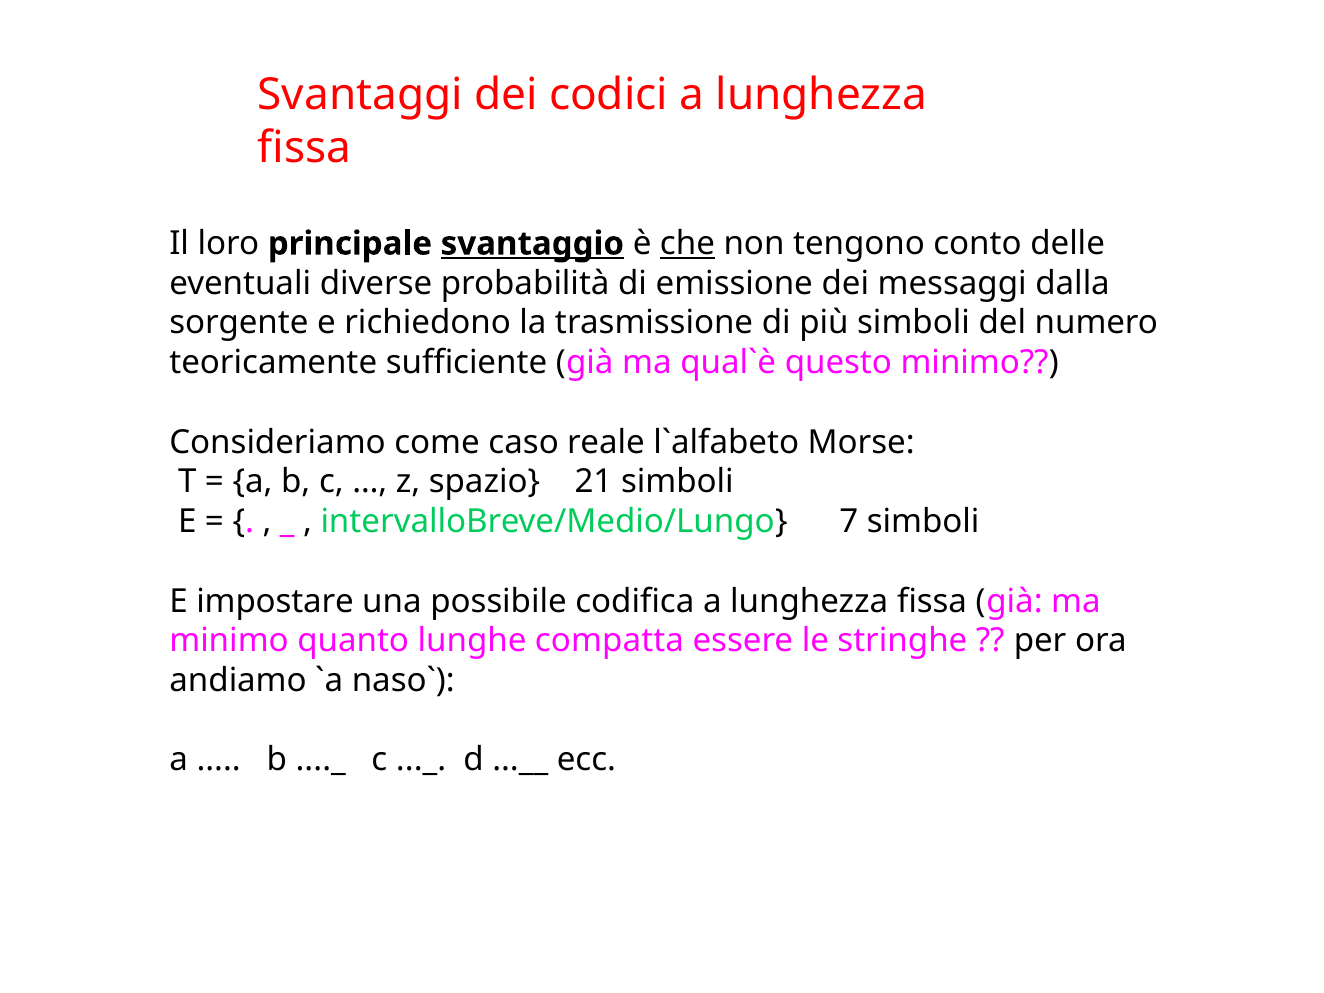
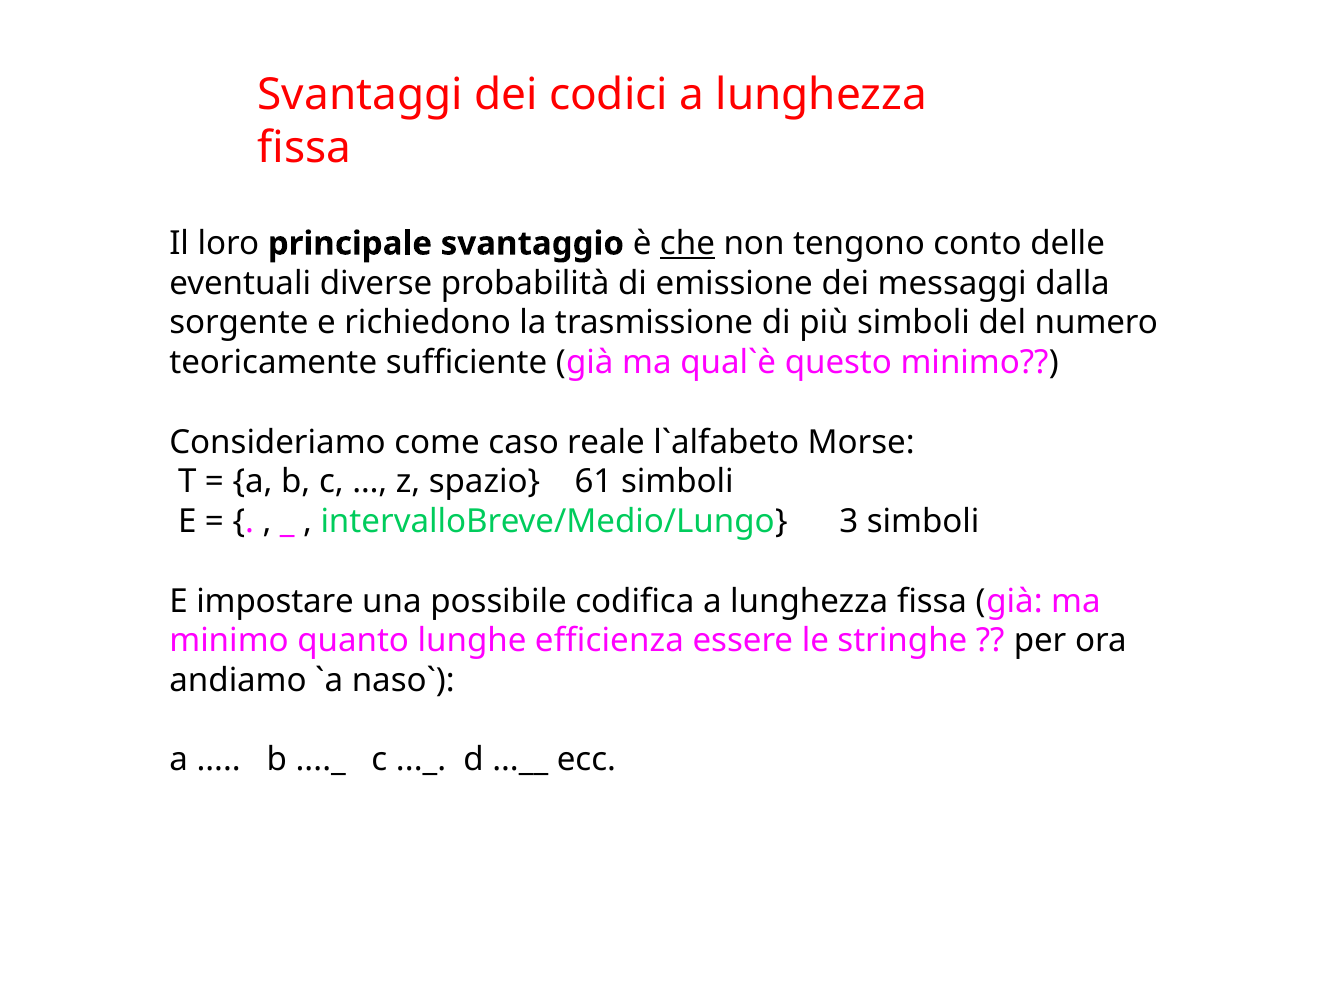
svantaggio underline: present -> none
21: 21 -> 61
7: 7 -> 3
compatta: compatta -> efficienza
